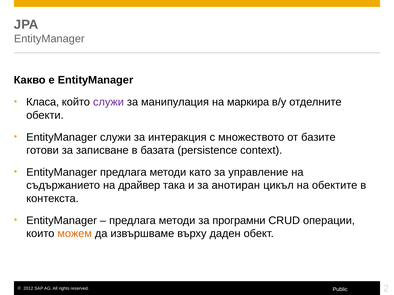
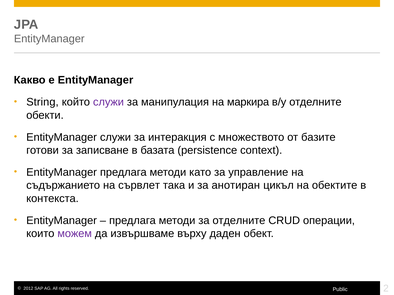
Класа: Класа -> String
драйвер: драйвер -> сървлет
за програмни: програмни -> отделните
можем colour: orange -> purple
